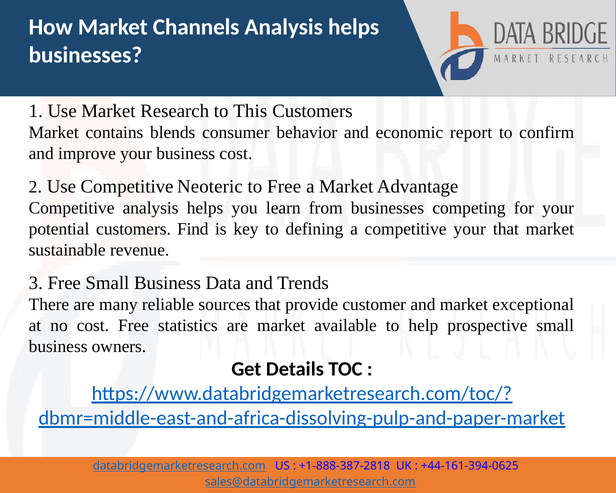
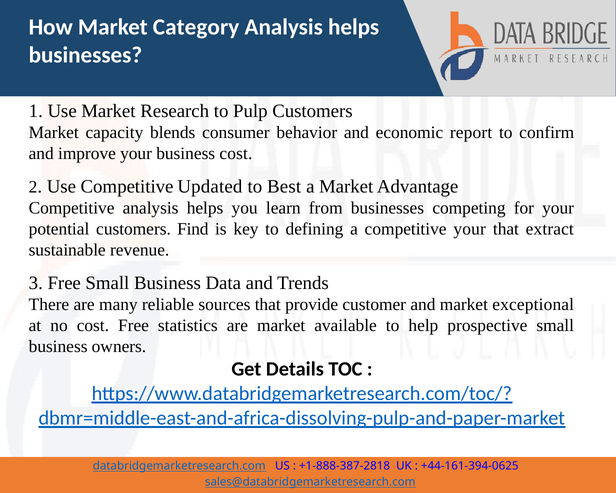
Channels: Channels -> Category
This: This -> Pulp
contains: contains -> capacity
Neoteric: Neoteric -> Updated
to Free: Free -> Best
that market: market -> extract
